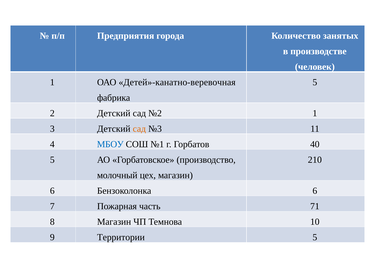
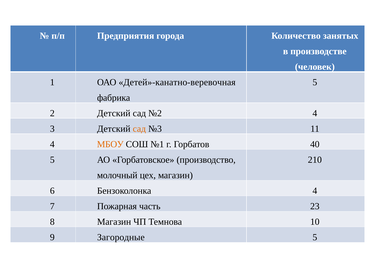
№2 1: 1 -> 4
МБОУ colour: blue -> orange
Бензоколонка 6: 6 -> 4
71: 71 -> 23
Территории: Территории -> Загородные
